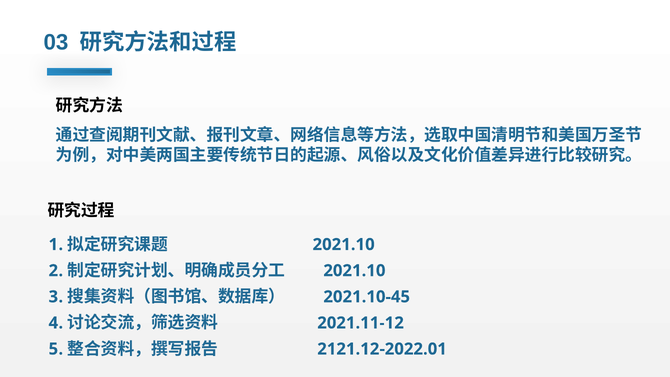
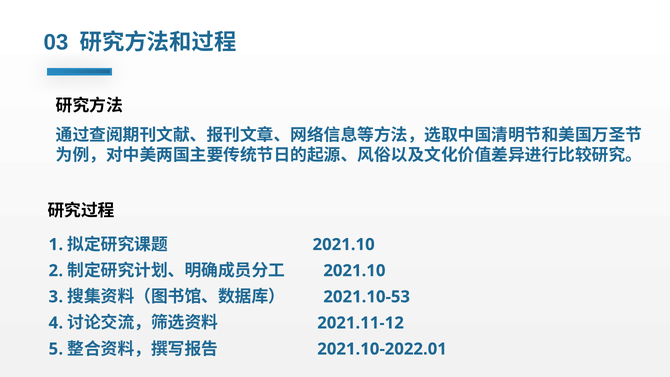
2021.10-45: 2021.10-45 -> 2021.10-53
2121.12-2022.01: 2121.12-2022.01 -> 2021.10-2022.01
